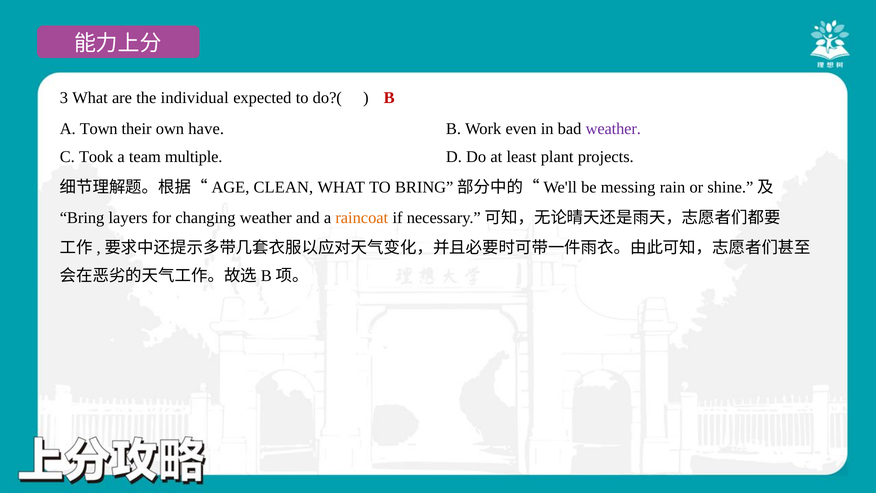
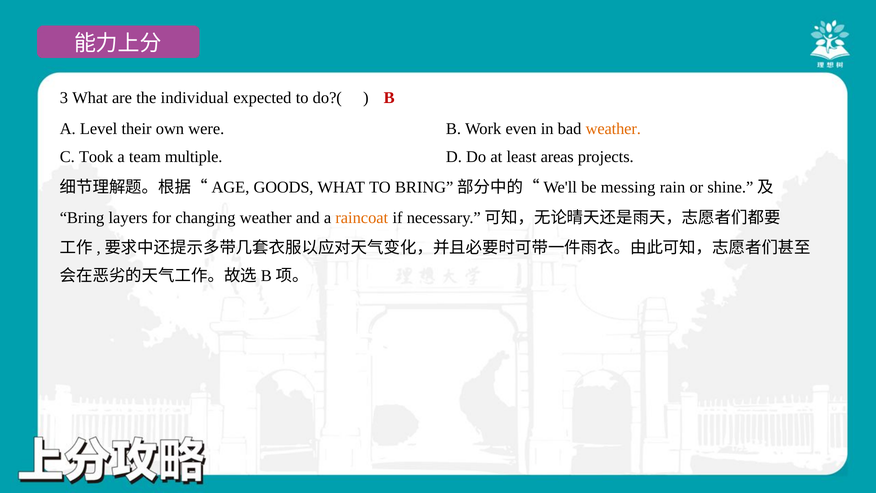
Town: Town -> Level
have: have -> were
weather at (613, 129) colour: purple -> orange
plant: plant -> areas
CLEAN: CLEAN -> GOODS
